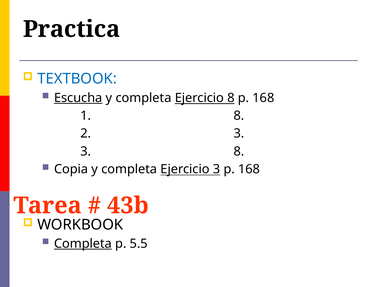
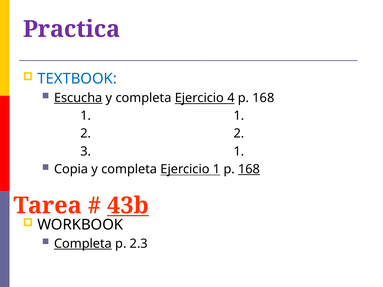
Practica colour: black -> purple
Ejercicio 8: 8 -> 4
1 8: 8 -> 1
2 3: 3 -> 2
3 8: 8 -> 1
Ejercicio 3: 3 -> 1
168 at (249, 169) underline: none -> present
43b underline: none -> present
5.5: 5.5 -> 2.3
